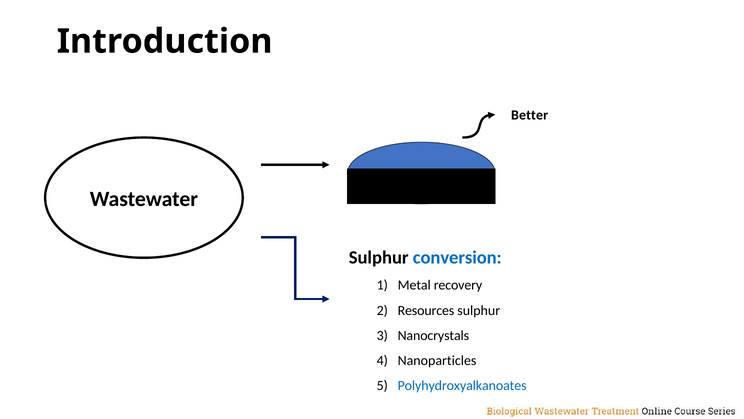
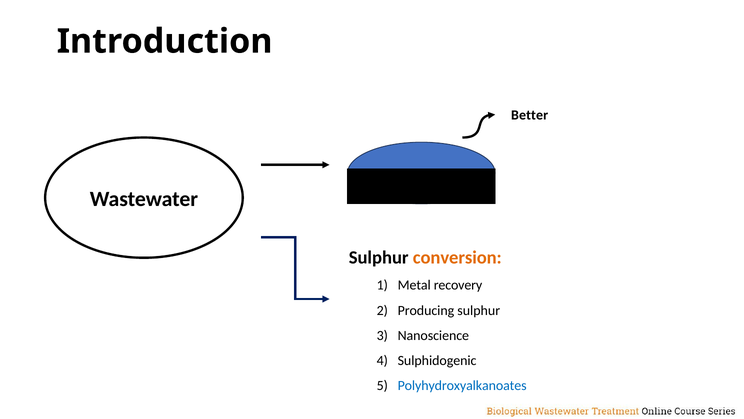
conversion colour: blue -> orange
Resources: Resources -> Producing
Nanocrystals: Nanocrystals -> Nanoscience
Nanoparticles: Nanoparticles -> Sulphidogenic
